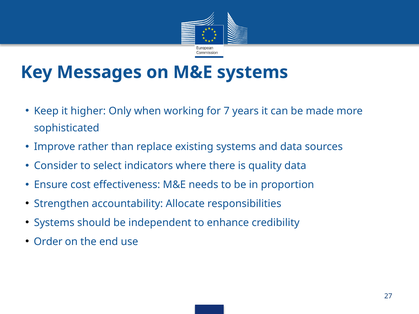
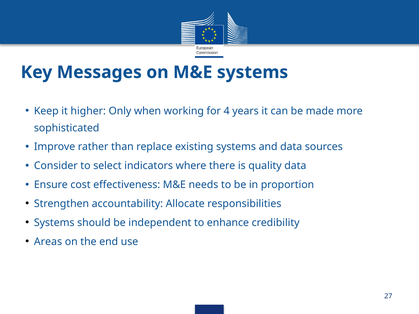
7: 7 -> 4
Order: Order -> Areas
